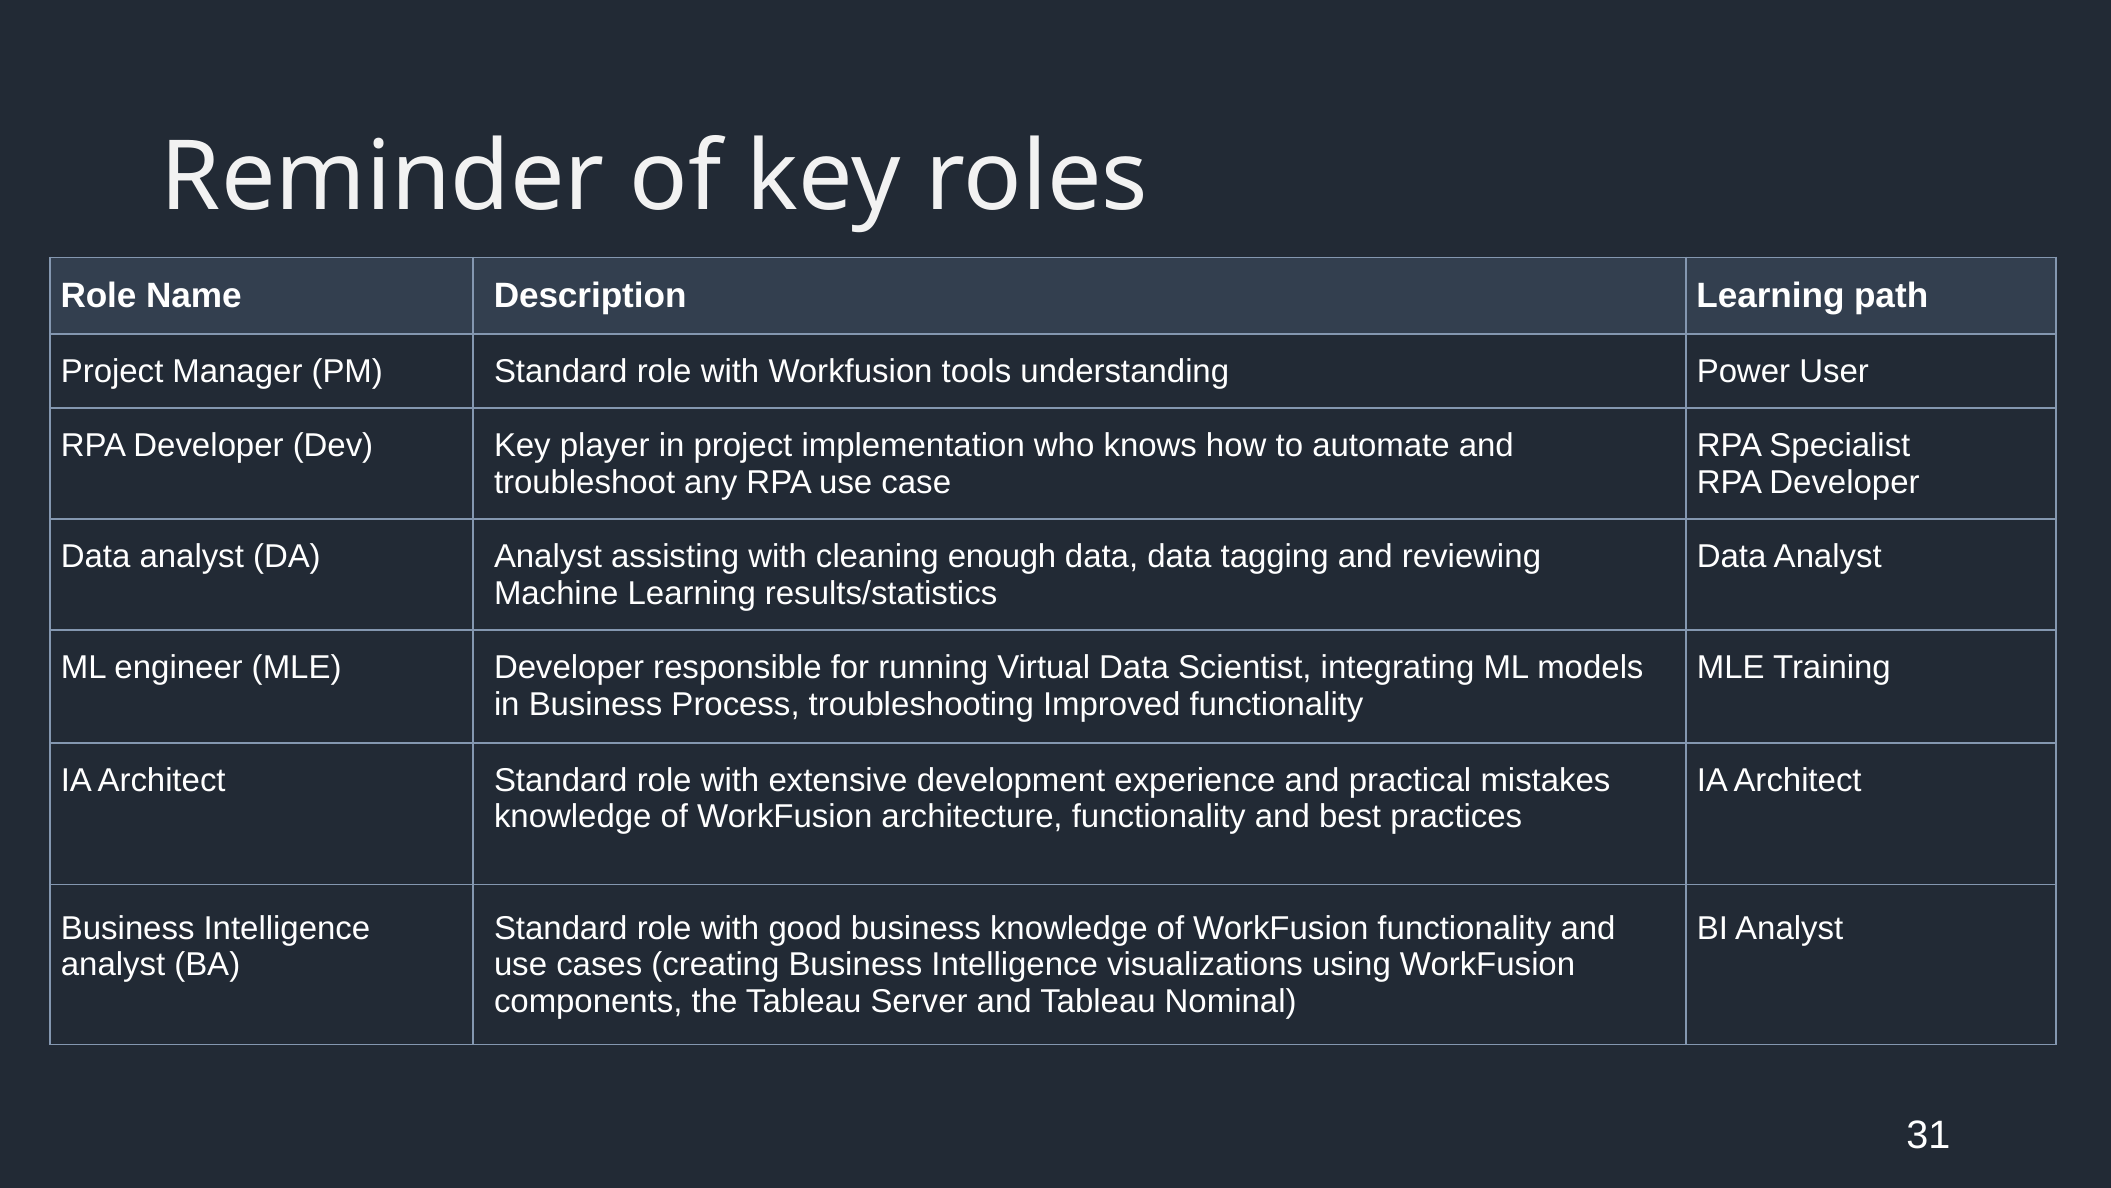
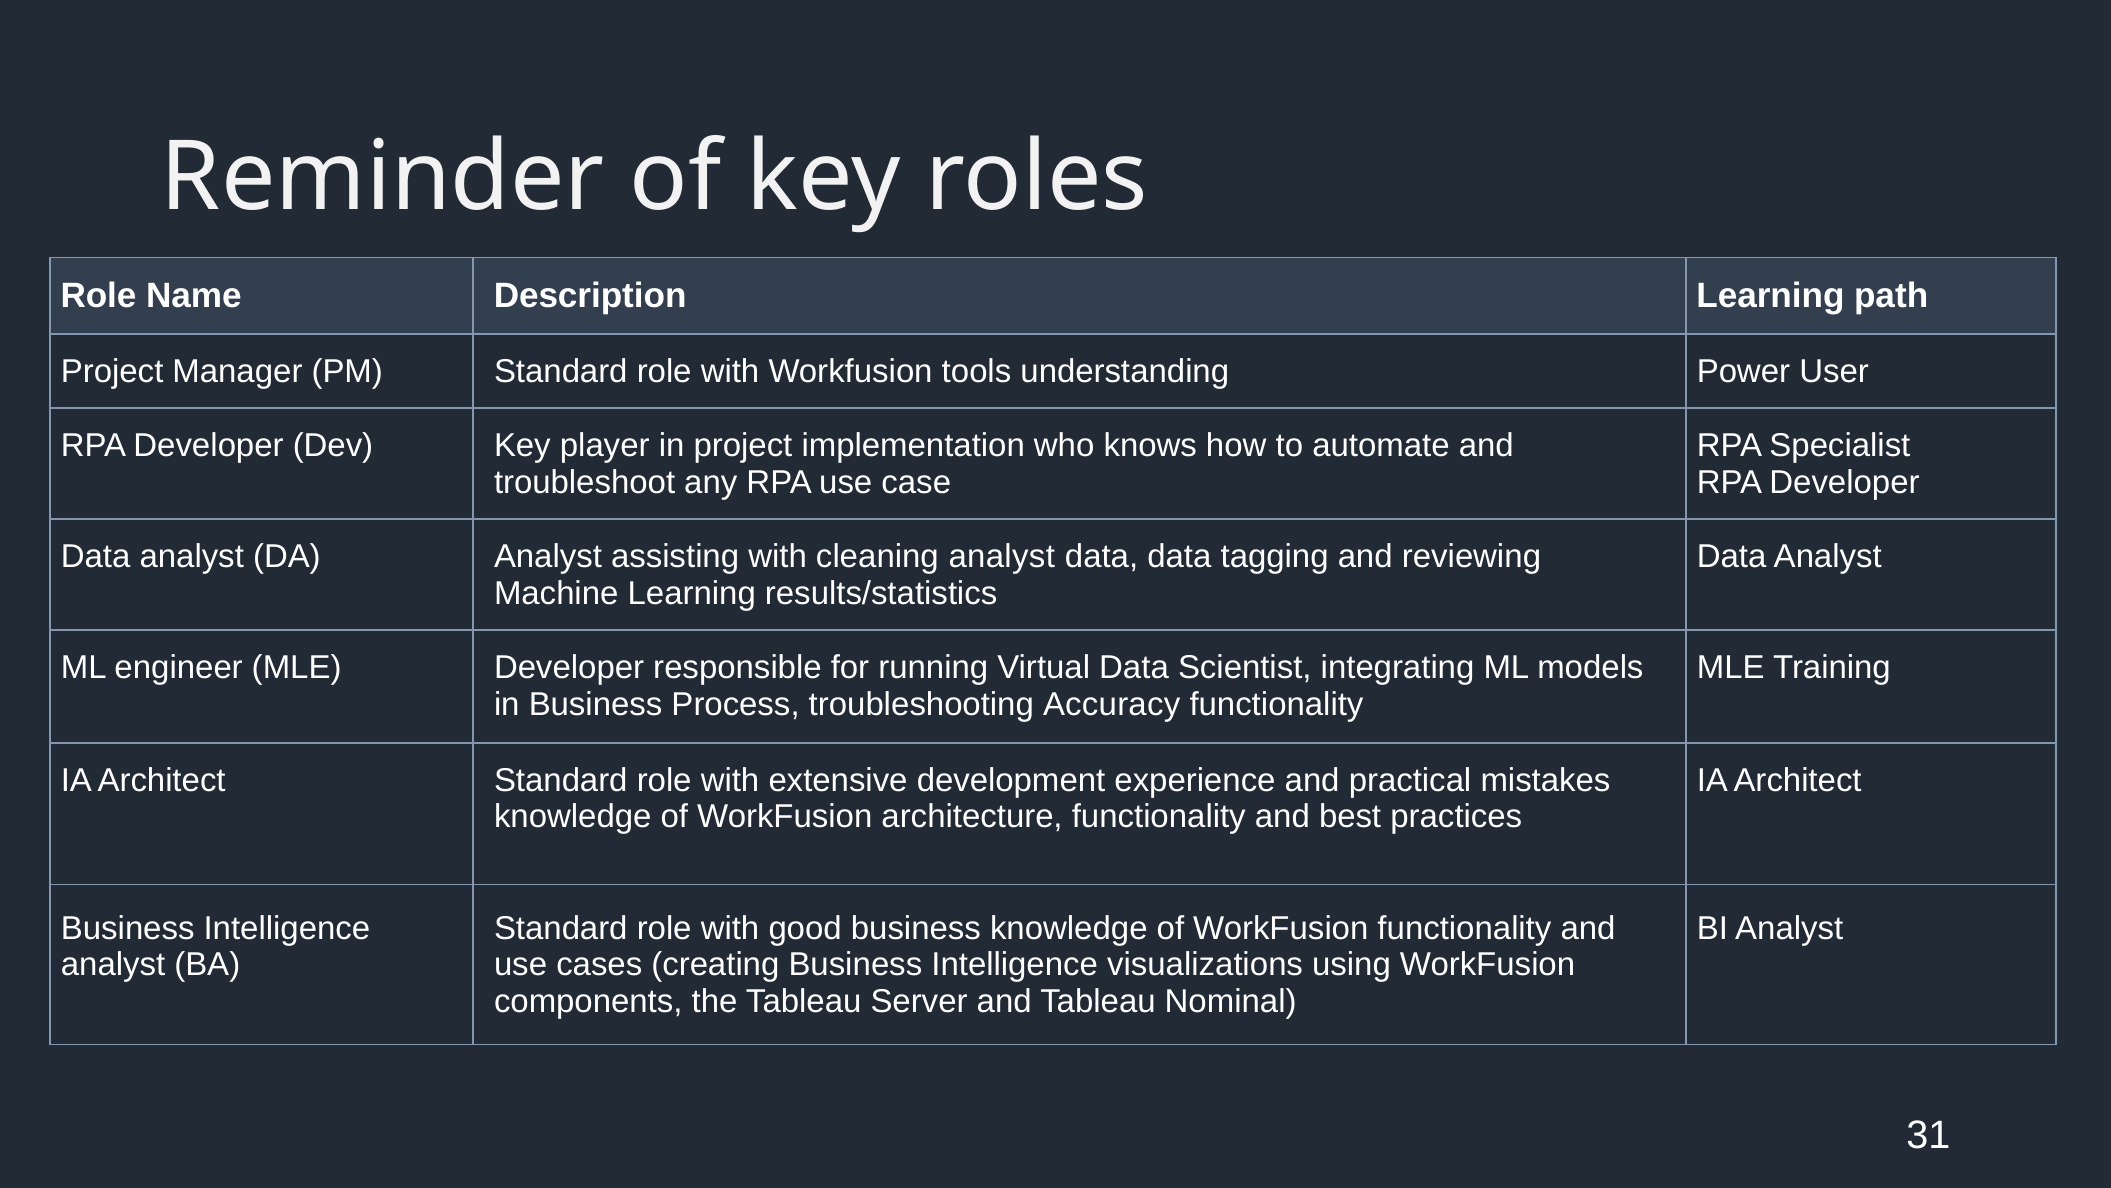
cleaning enough: enough -> analyst
Improved: Improved -> Accuracy
